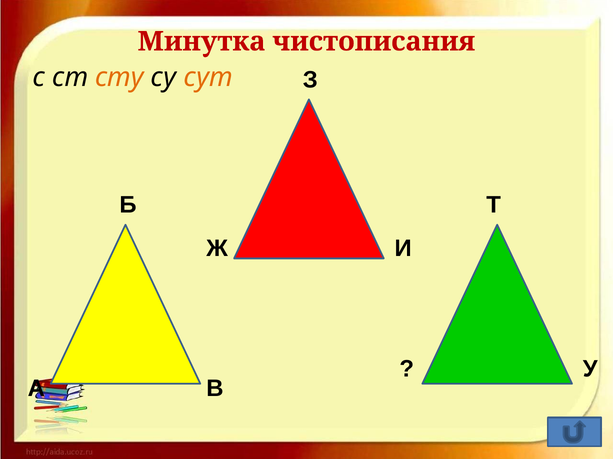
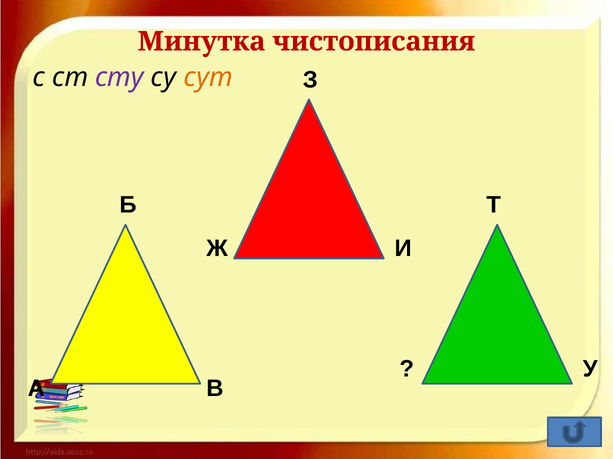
сту colour: orange -> purple
